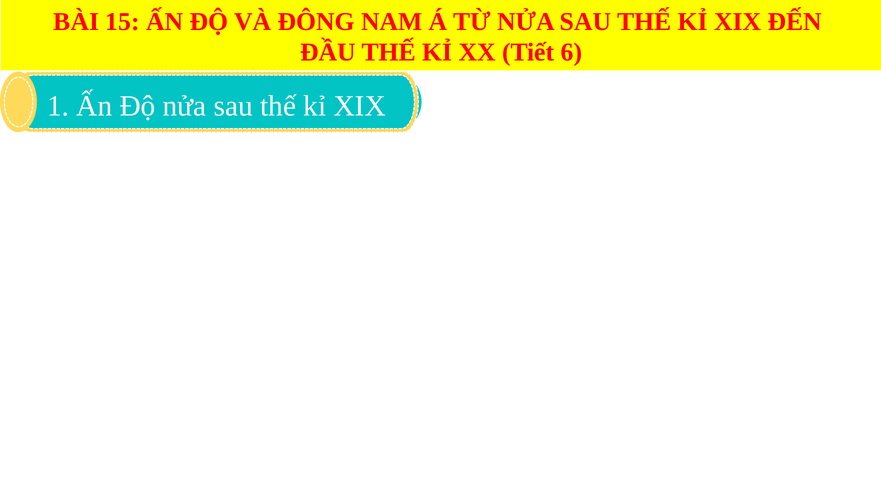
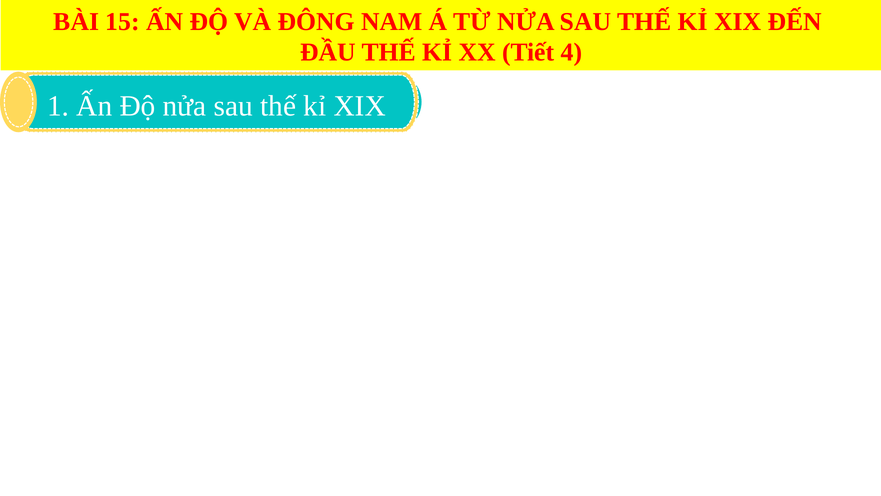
6: 6 -> 4
